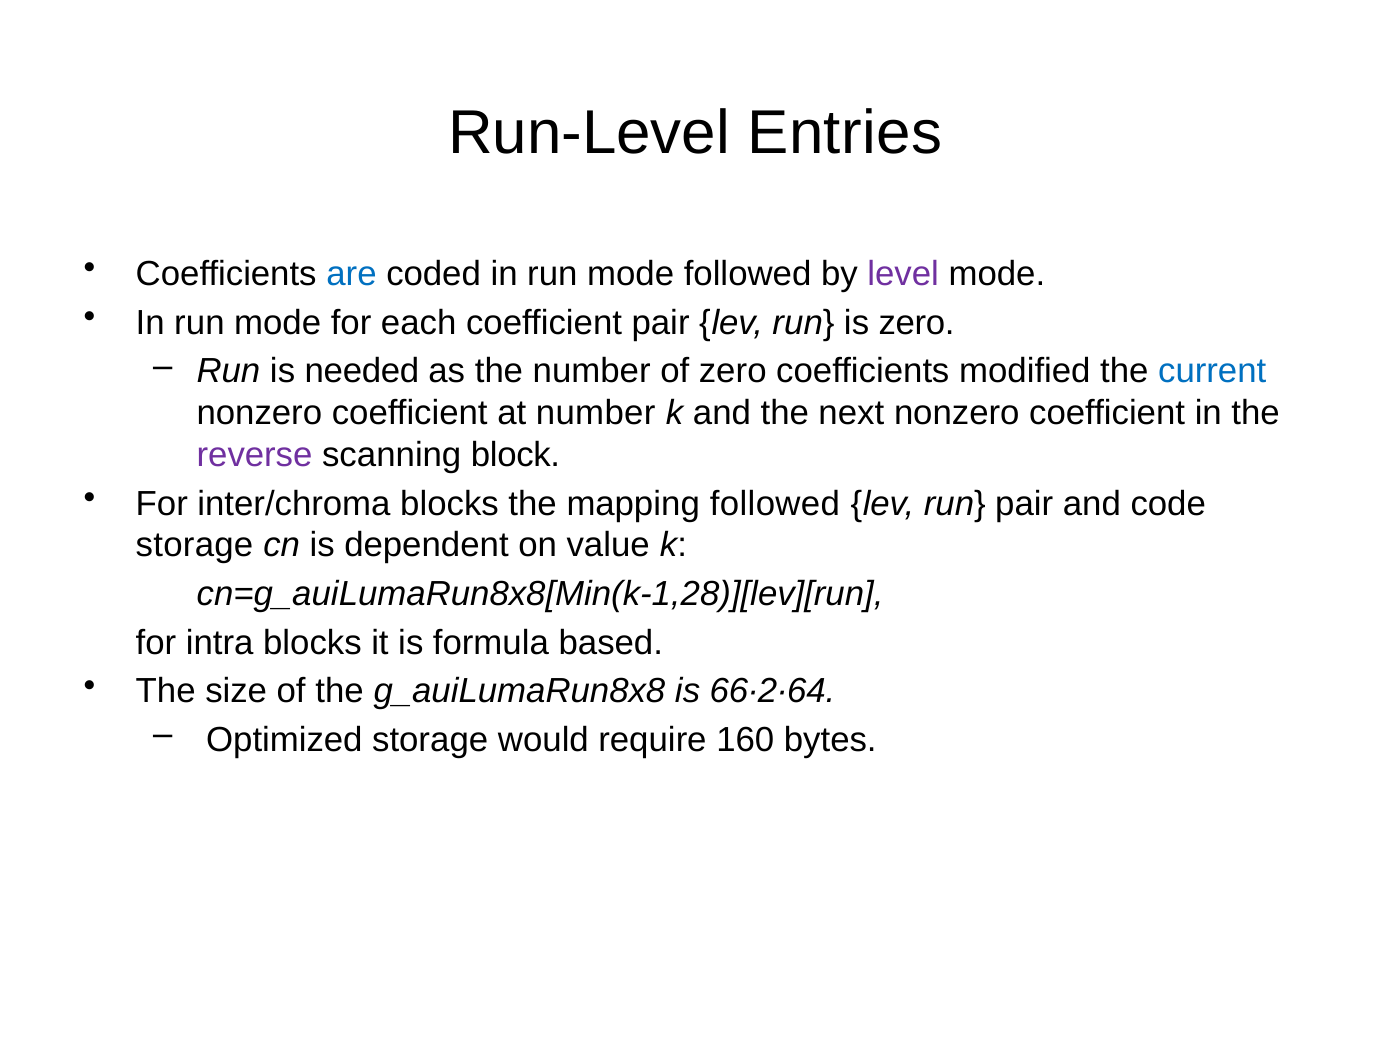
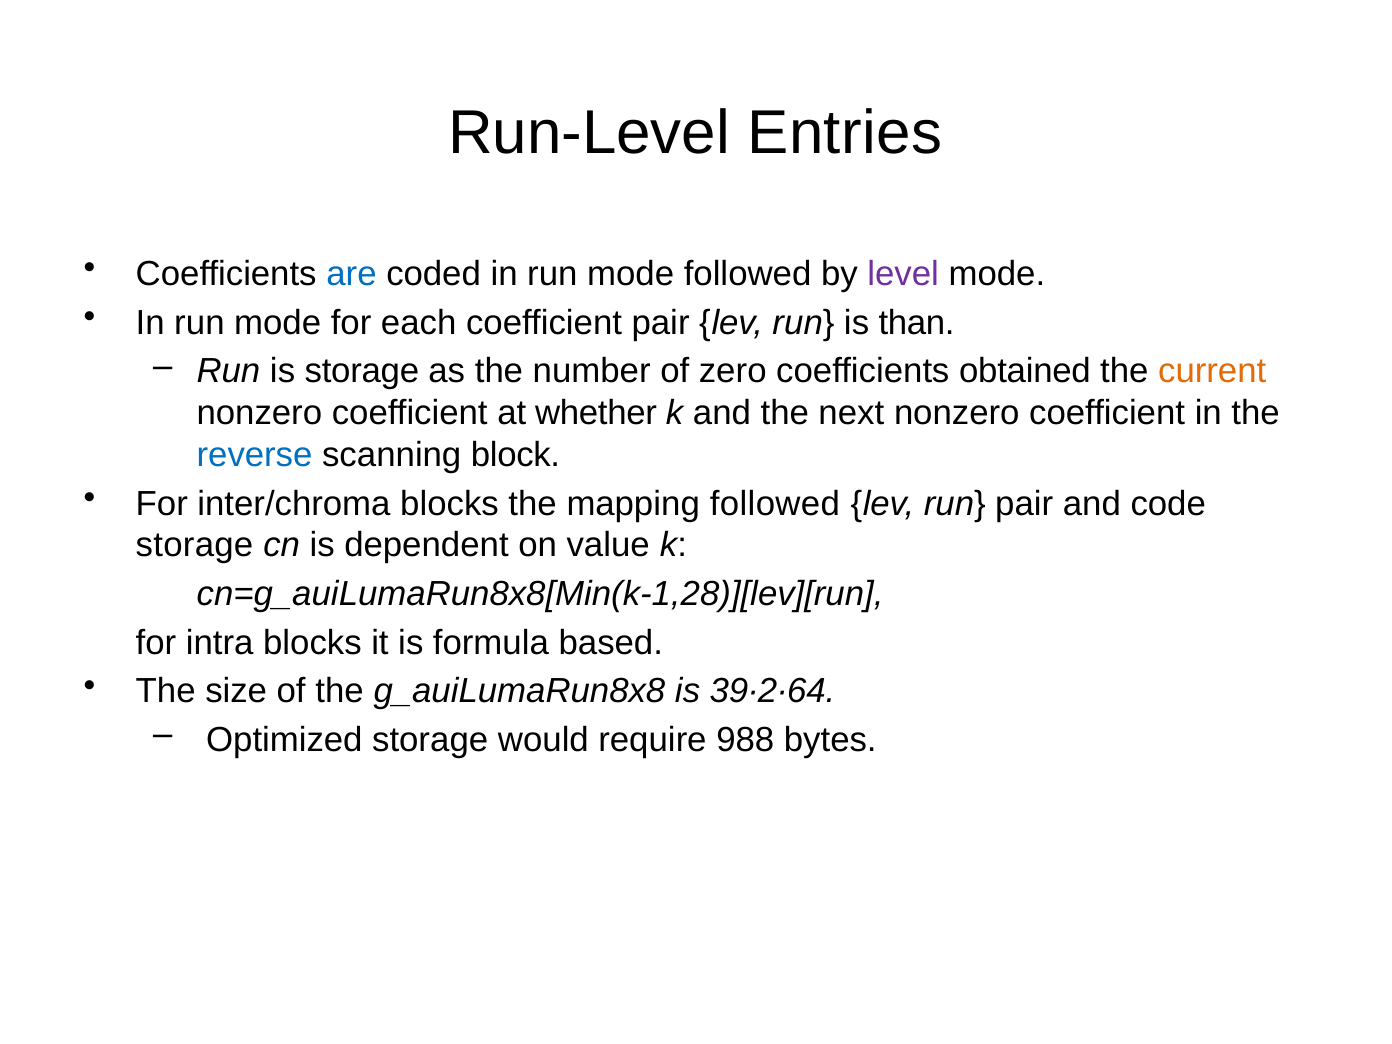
is zero: zero -> than
is needed: needed -> storage
modified: modified -> obtained
current colour: blue -> orange
at number: number -> whether
reverse colour: purple -> blue
66∙2∙64: 66∙2∙64 -> 39∙2∙64
160: 160 -> 988
